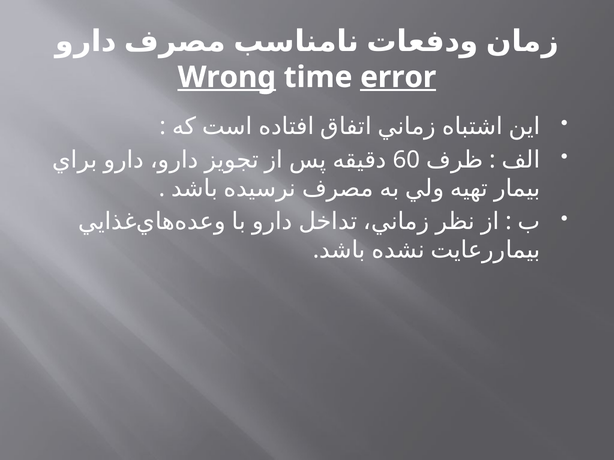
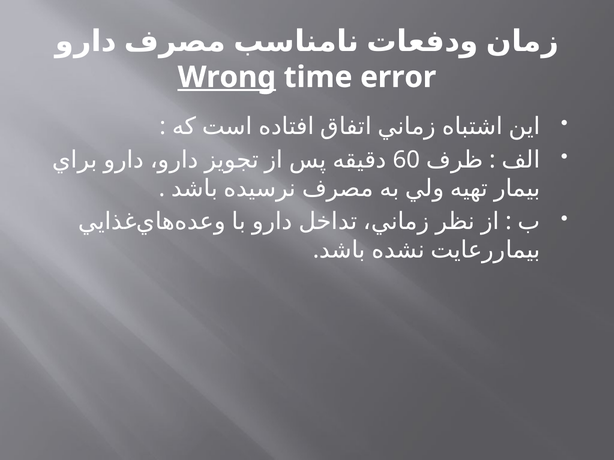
error underline: present -> none
